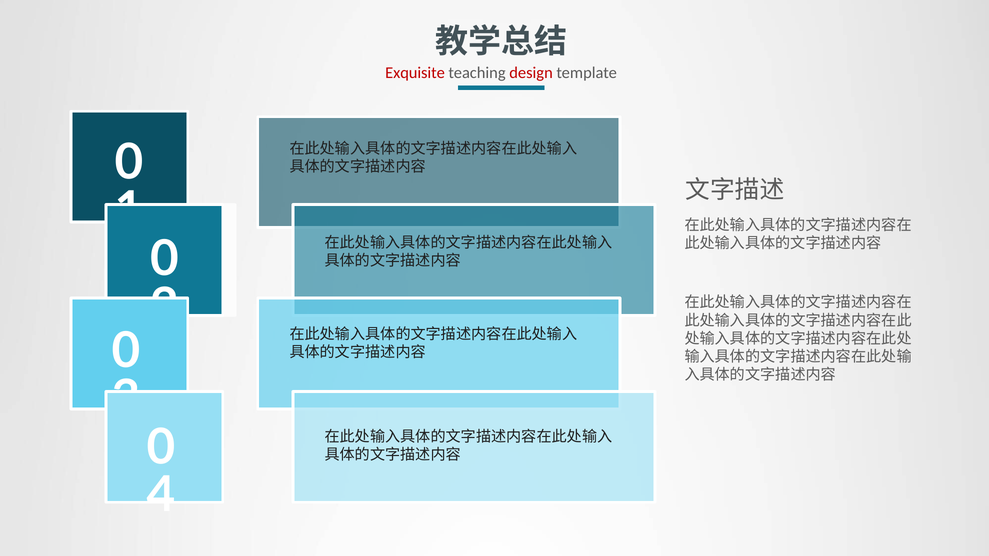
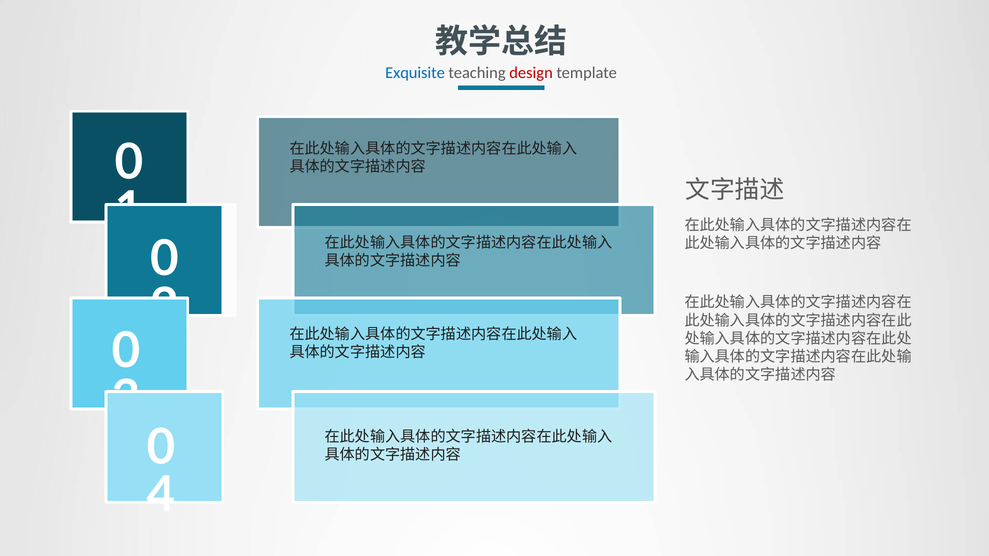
Exquisite colour: red -> blue
